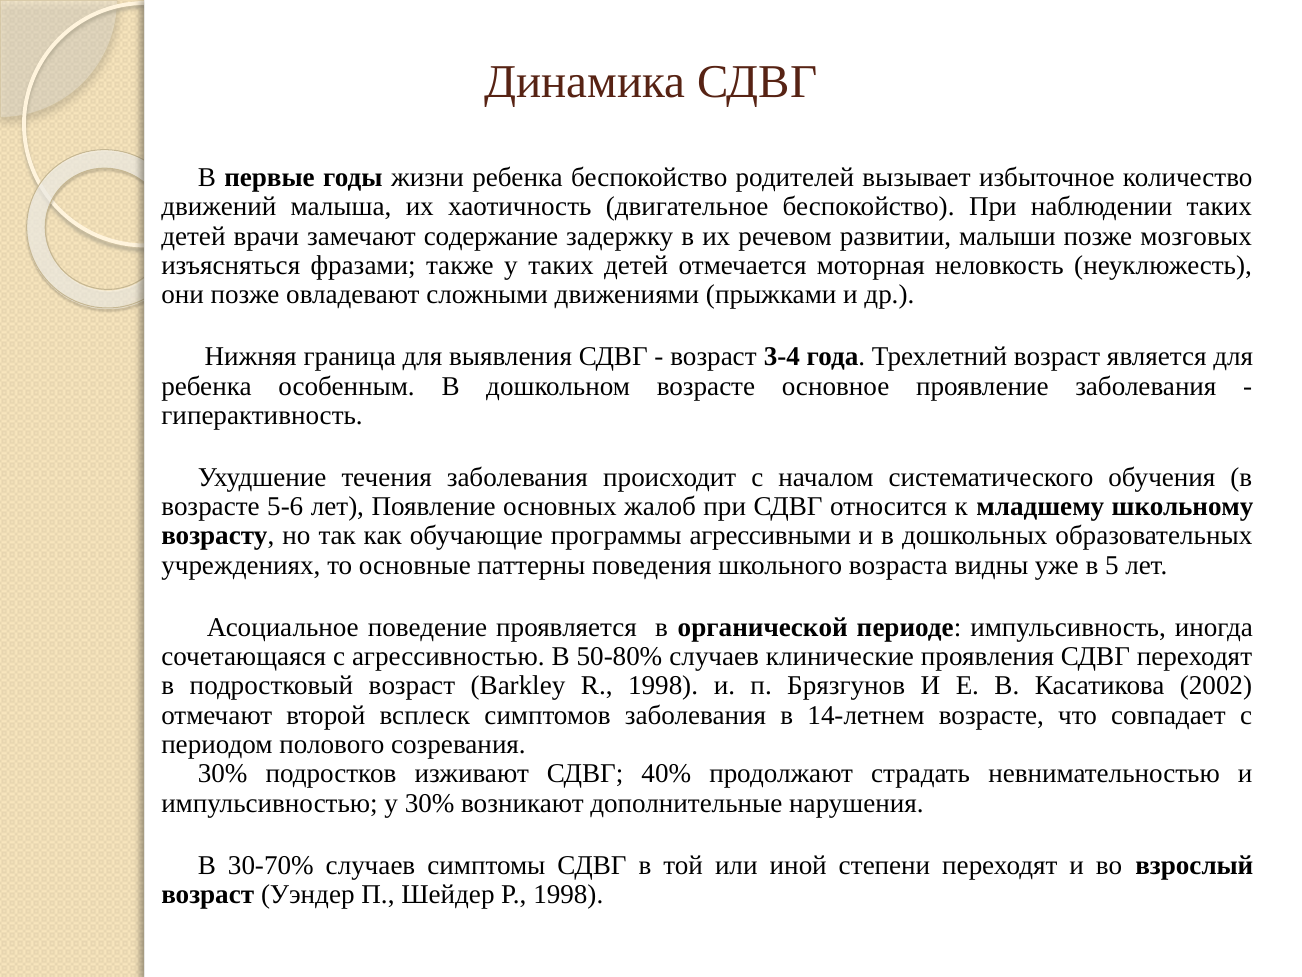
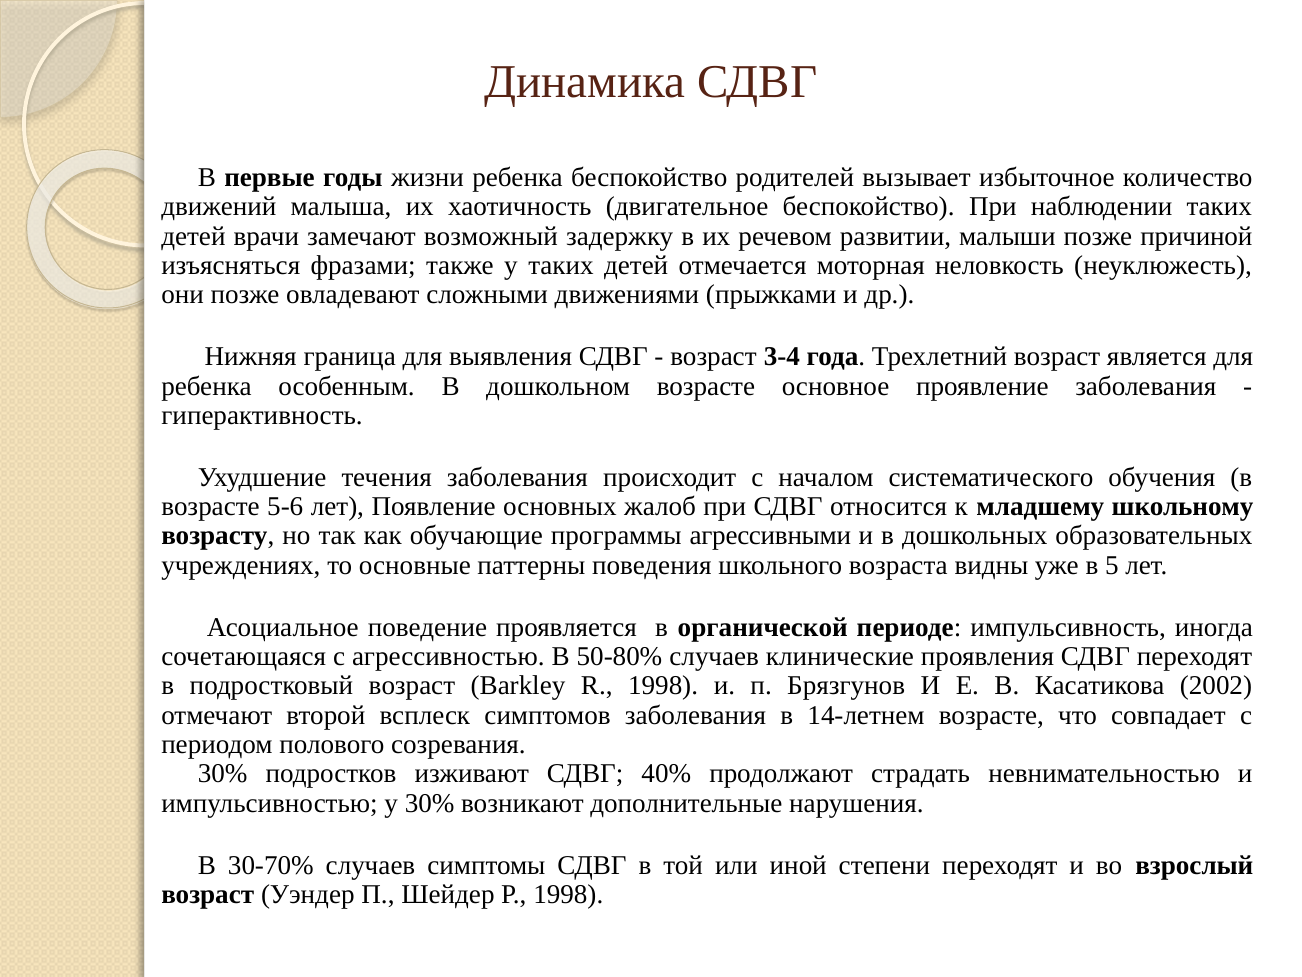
содержание: содержание -> возможный
мозговых: мозговых -> причиной
